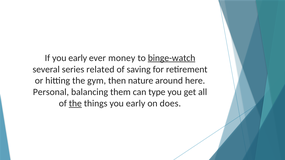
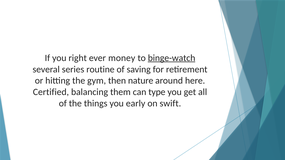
If you early: early -> right
related: related -> routine
Personal: Personal -> Certified
the at (75, 104) underline: present -> none
does: does -> swift
